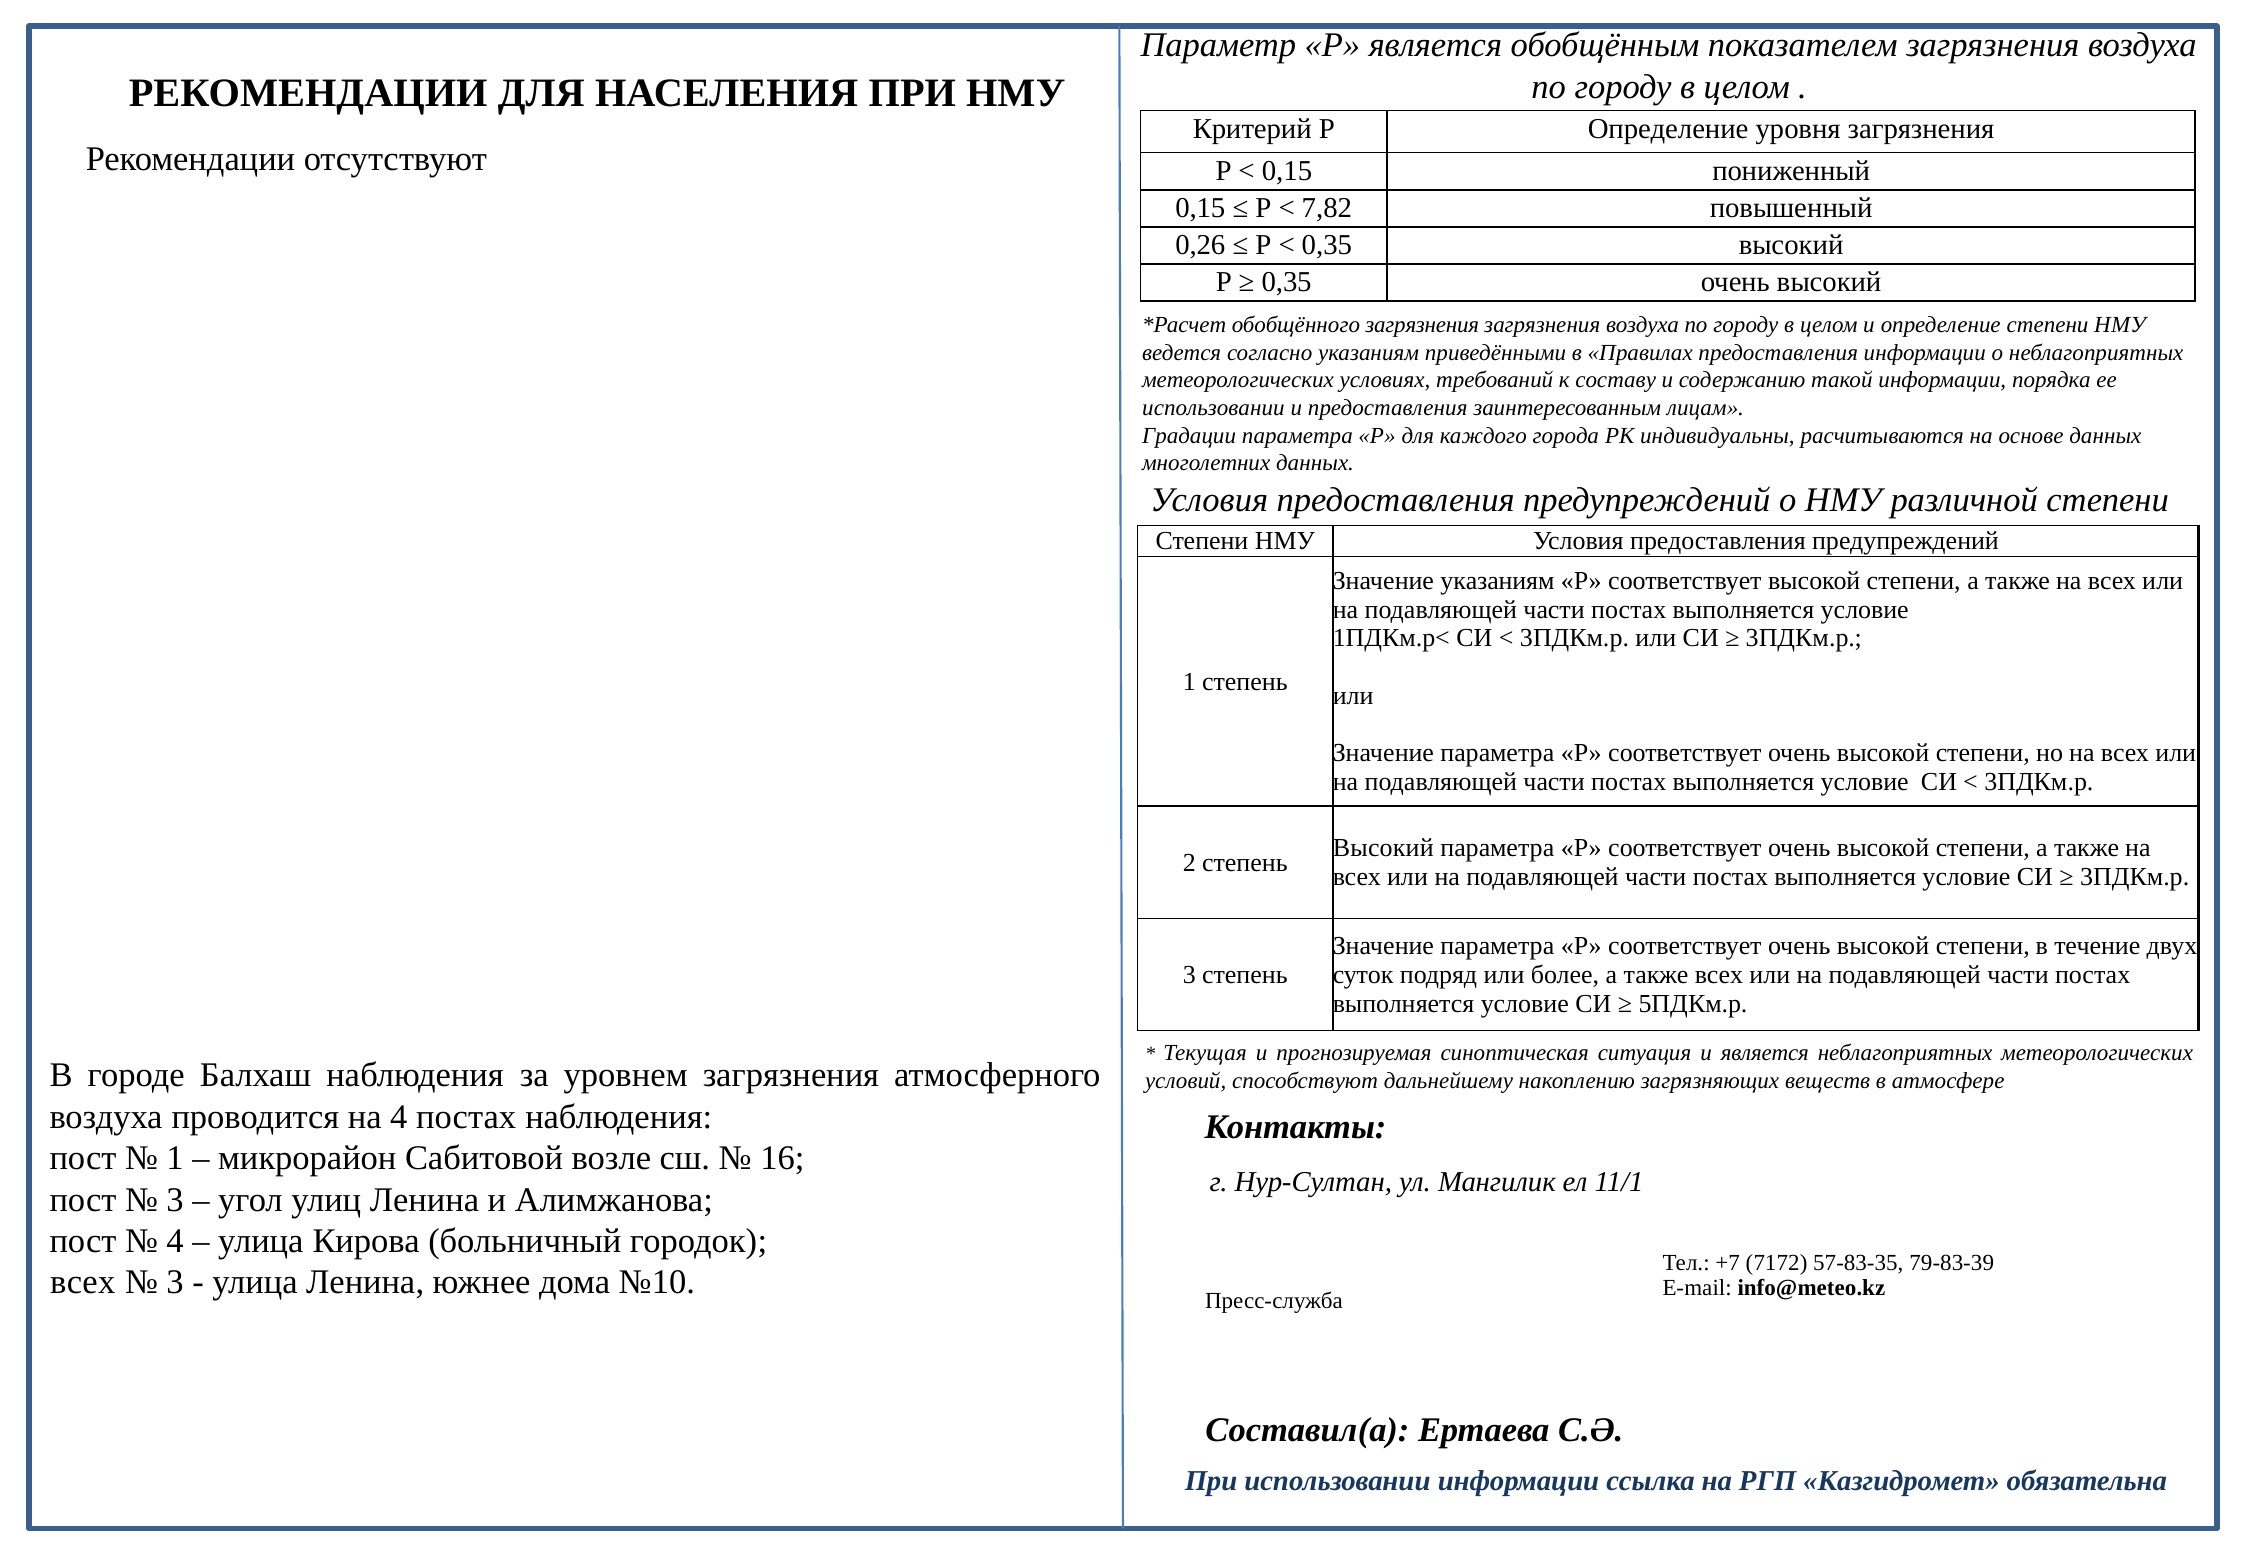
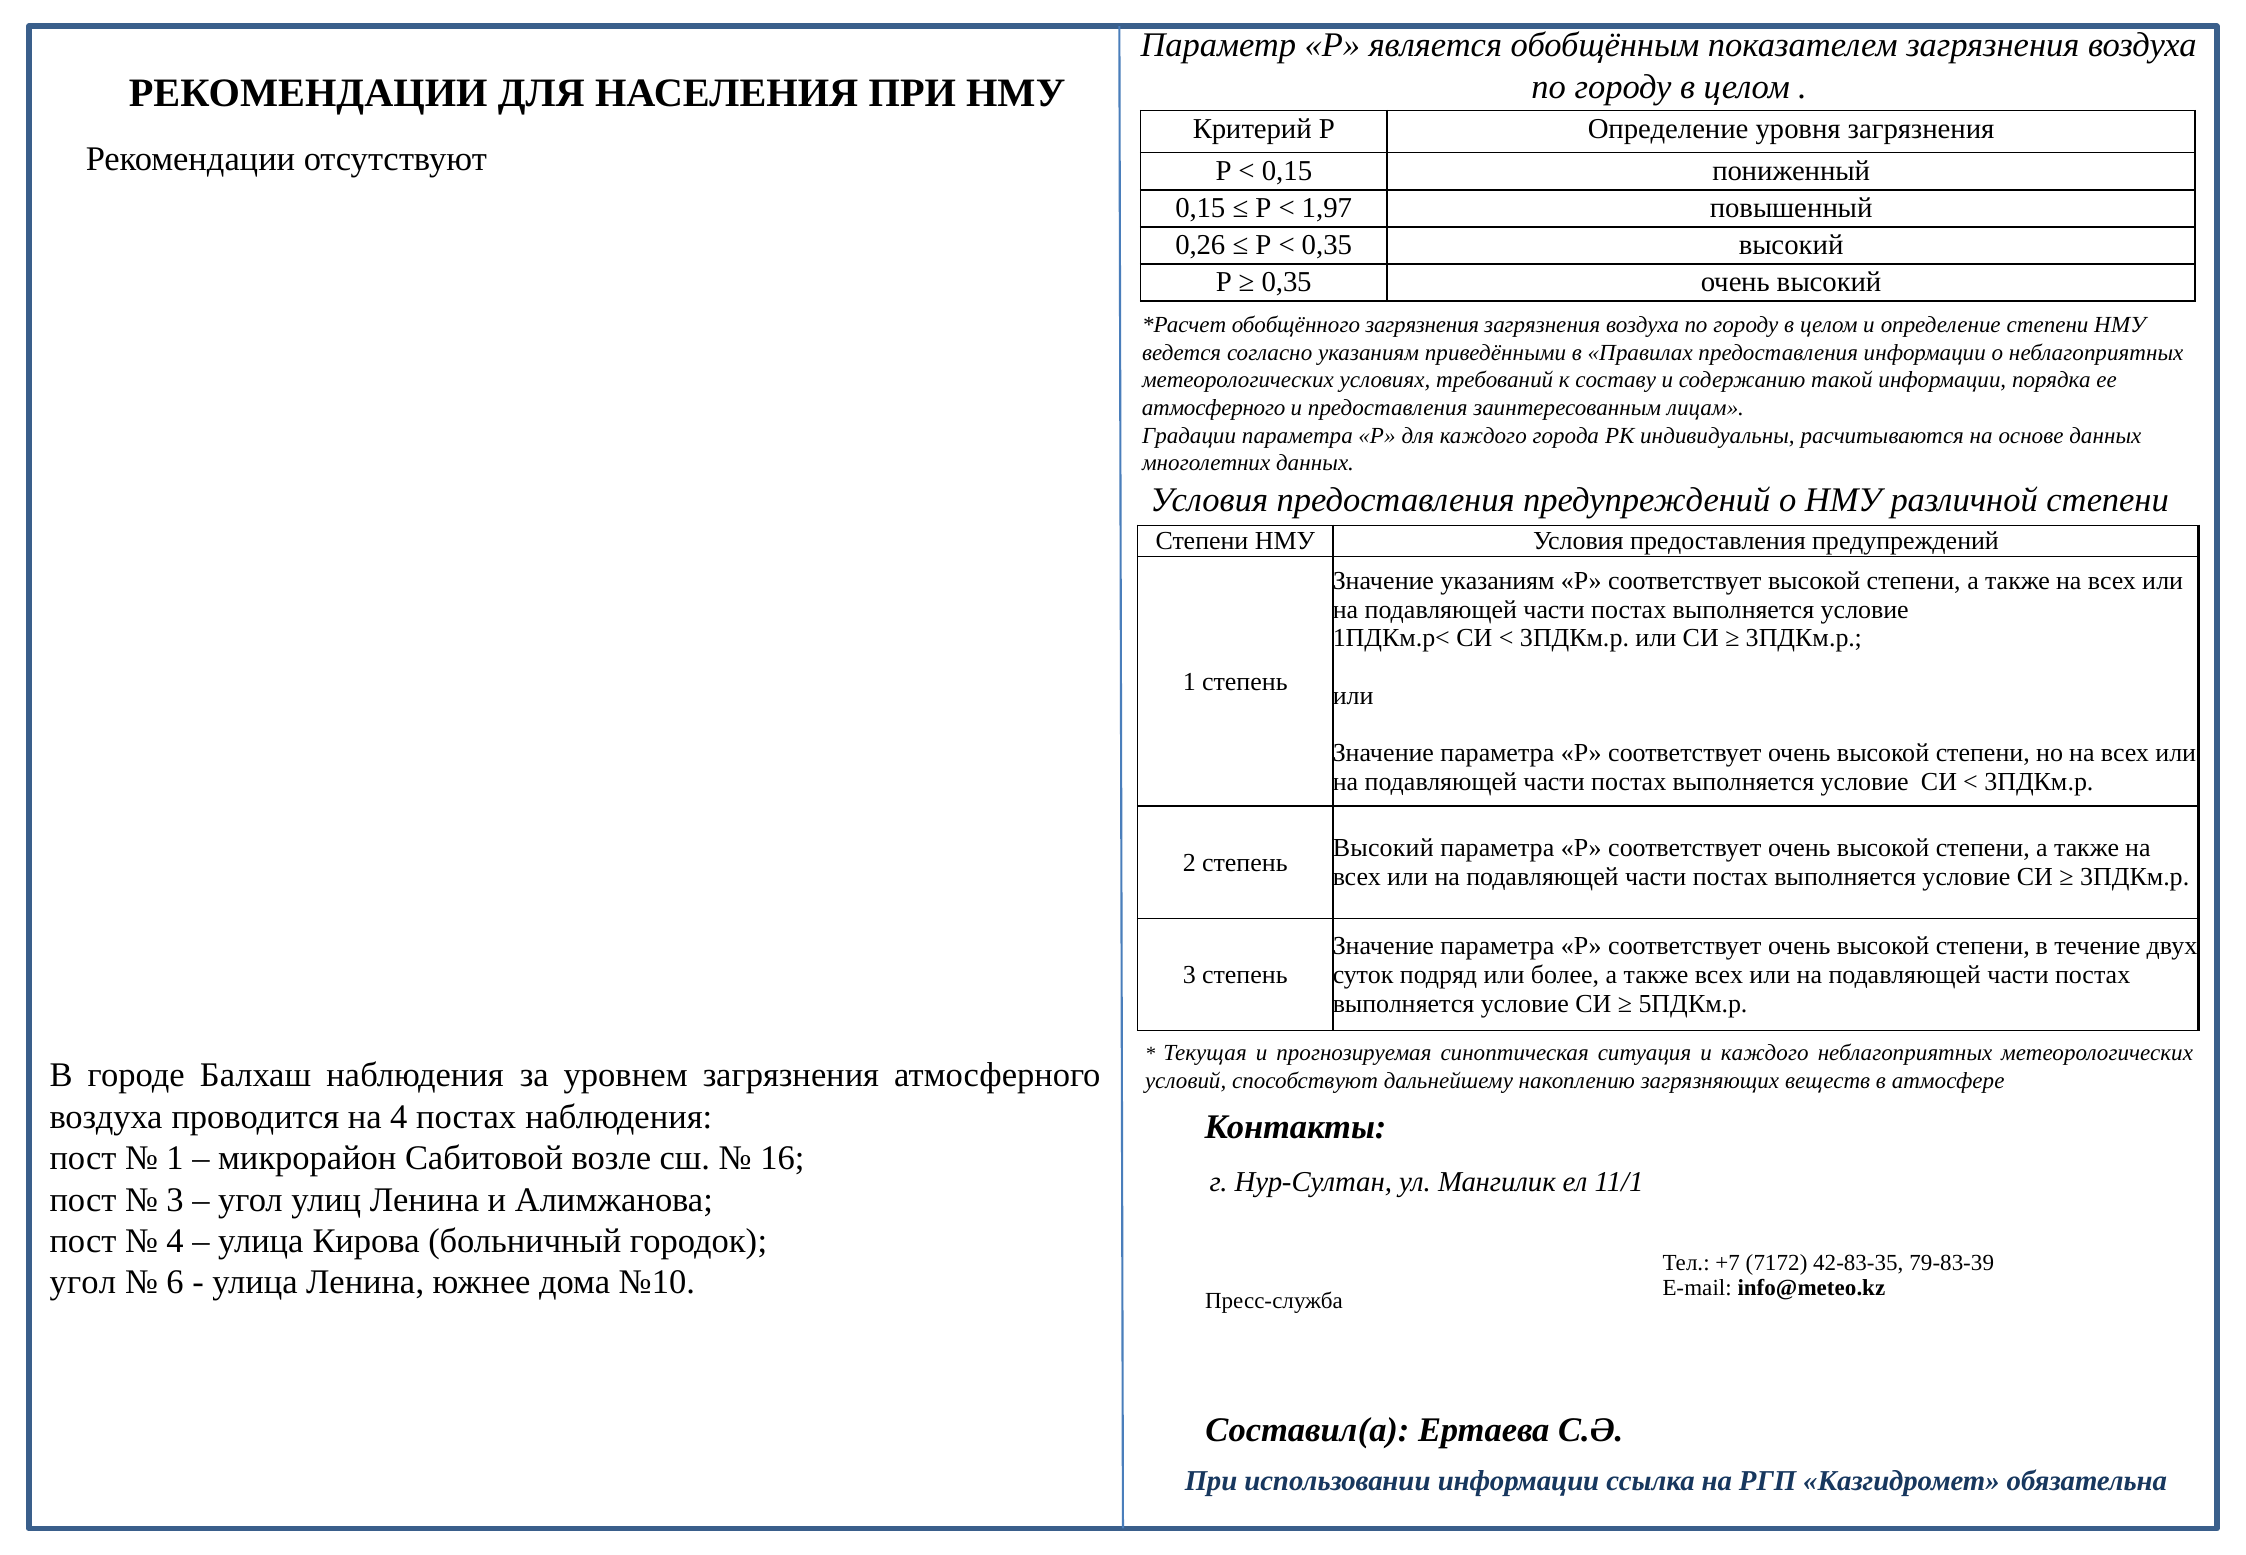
7,82: 7,82 -> 1,97
использовании at (1213, 408): использовании -> атмосферного
и является: является -> каждого
57-83-35: 57-83-35 -> 42-83-35
всех at (83, 1282): всех -> угол
3 at (175, 1282): 3 -> 6
